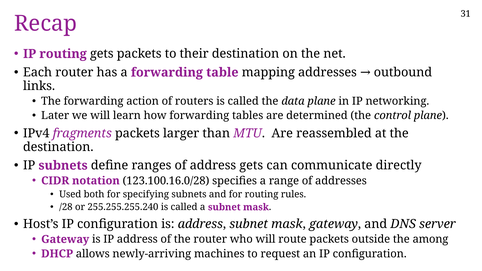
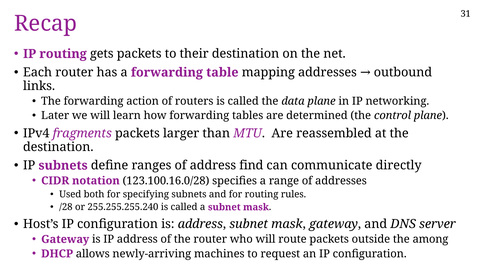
address gets: gets -> find
